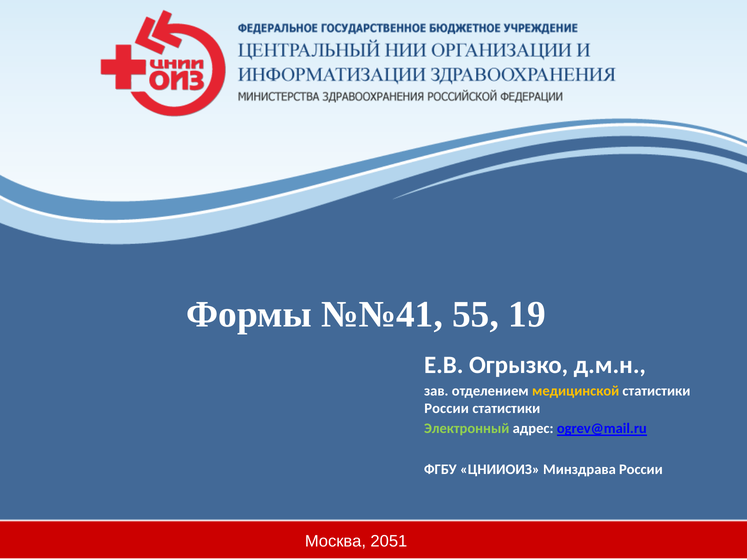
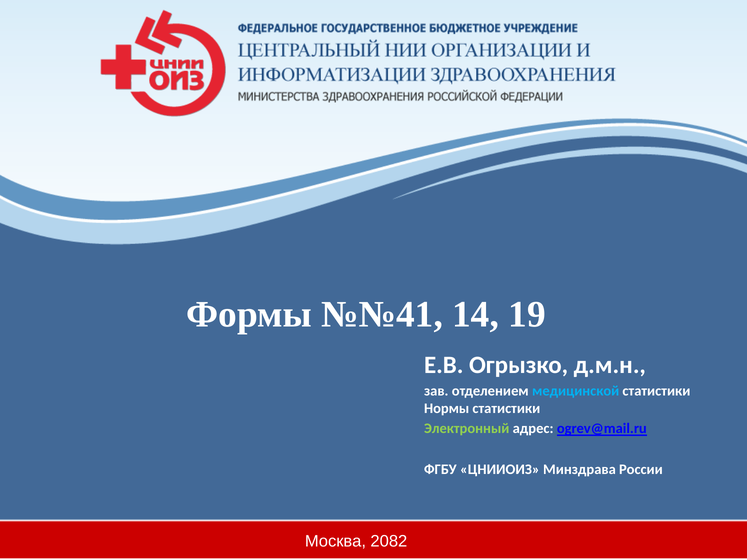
55: 55 -> 14
медицинской colour: yellow -> light blue
России at (447, 409): России -> Нормы
2051: 2051 -> 2082
